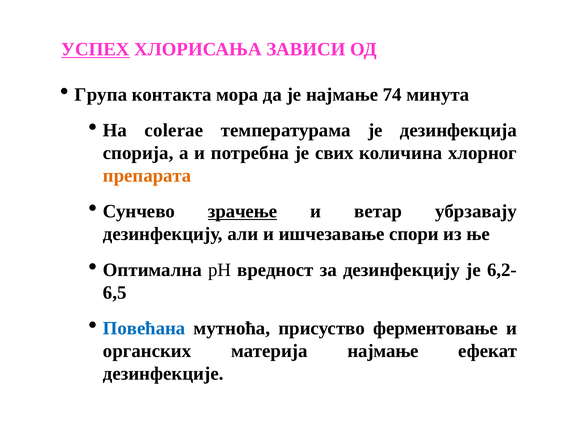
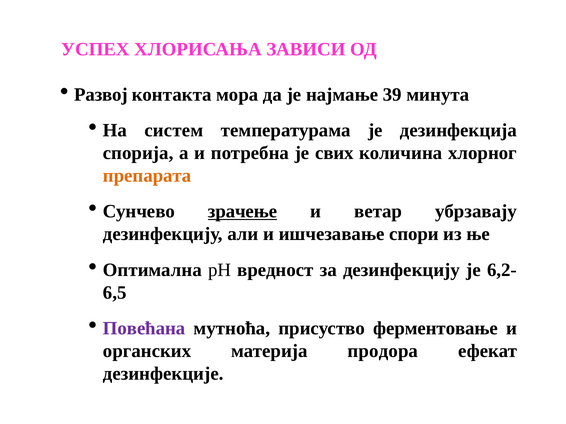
УСПЕХ underline: present -> none
Група: Група -> Развој
74: 74 -> 39
colerae: colerae -> систем
Повећана colour: blue -> purple
материја најмање: најмање -> продора
